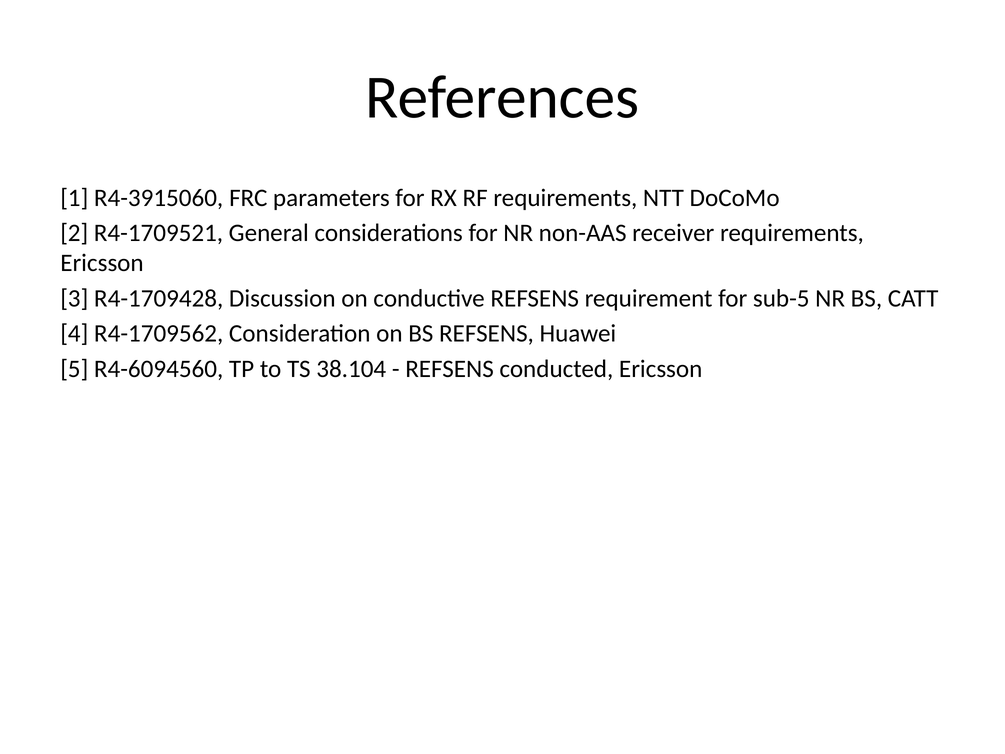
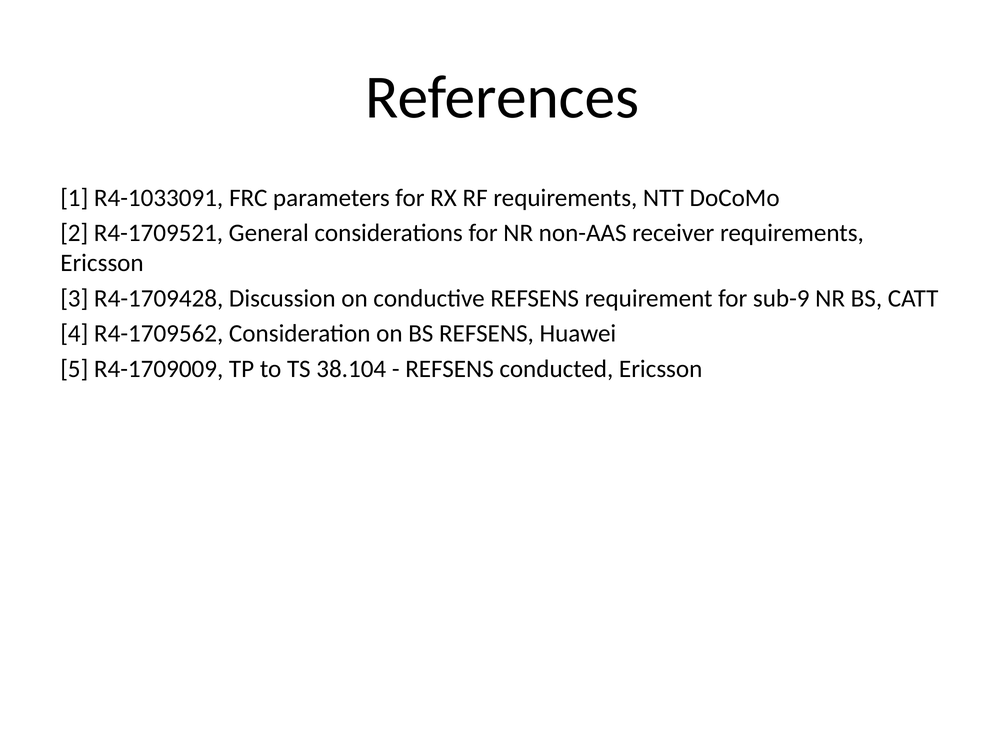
R4-3915060: R4-3915060 -> R4-1033091
sub-5: sub-5 -> sub-9
R4-6094560: R4-6094560 -> R4-1709009
